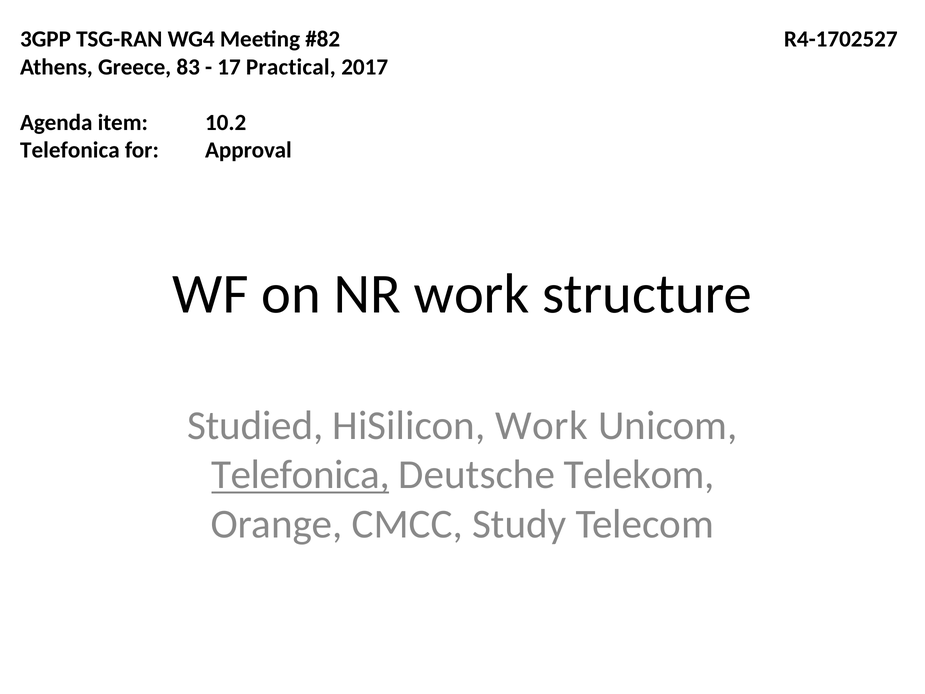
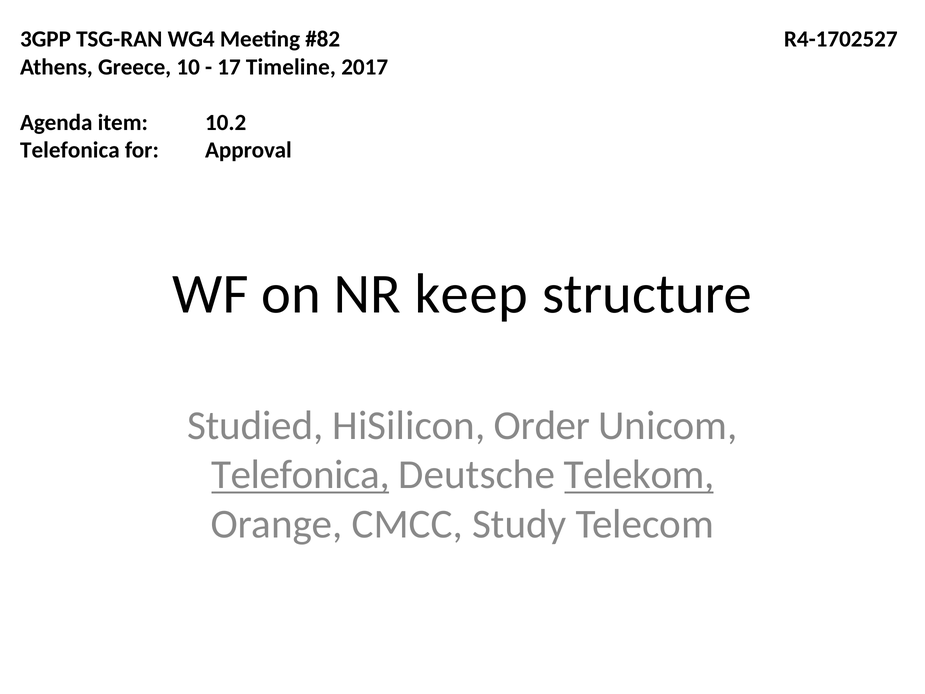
83: 83 -> 10
Practical: Practical -> Timeline
NR work: work -> keep
HiSilicon Work: Work -> Order
Telekom underline: none -> present
